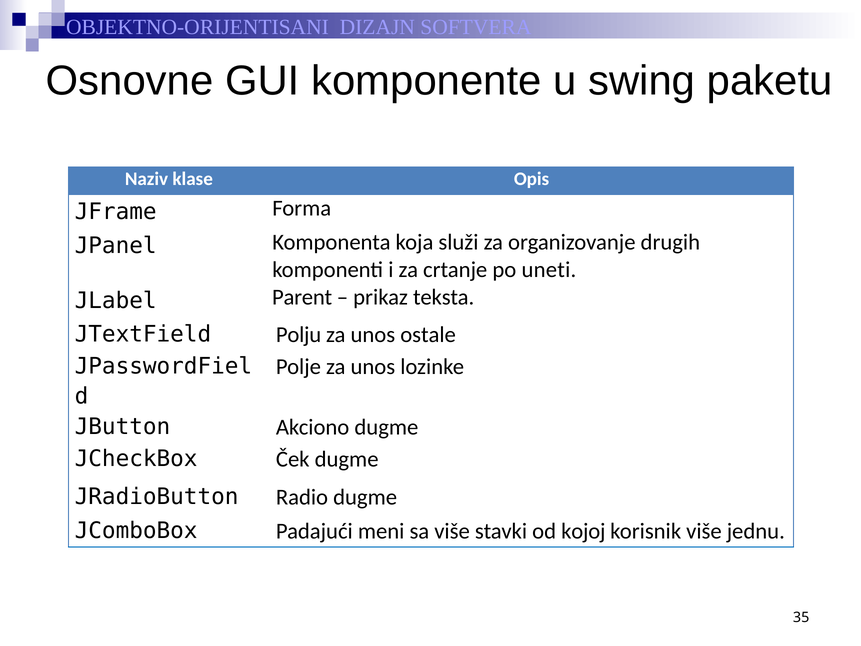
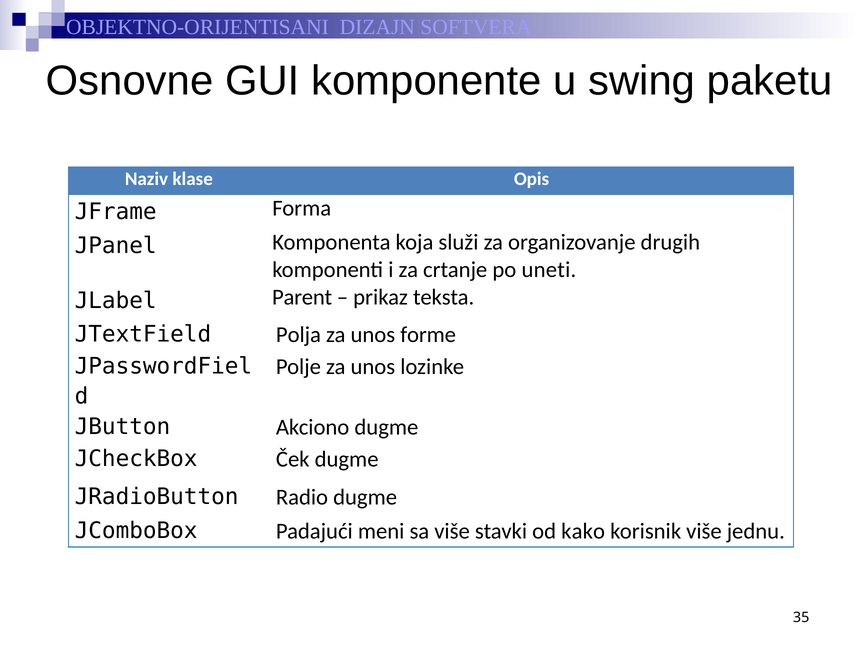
Polju: Polju -> Polja
ostale: ostale -> forme
kojoj: kojoj -> kako
